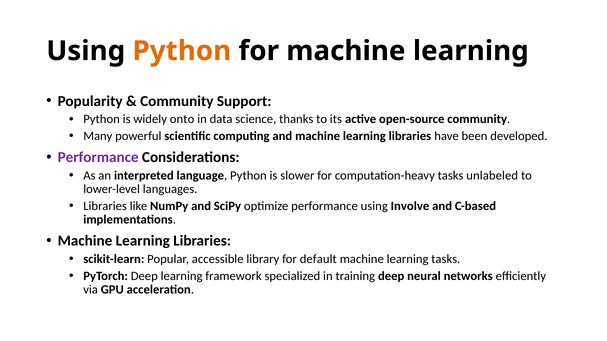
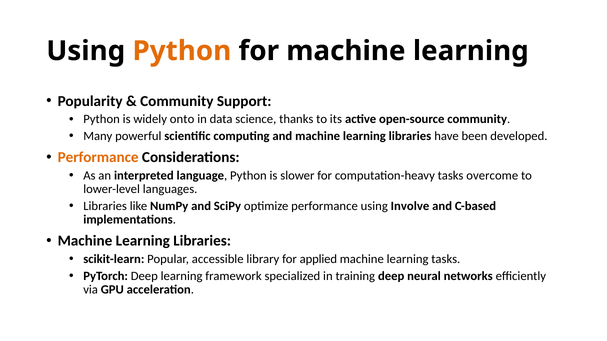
Performance at (98, 158) colour: purple -> orange
unlabeled: unlabeled -> overcome
default: default -> applied
